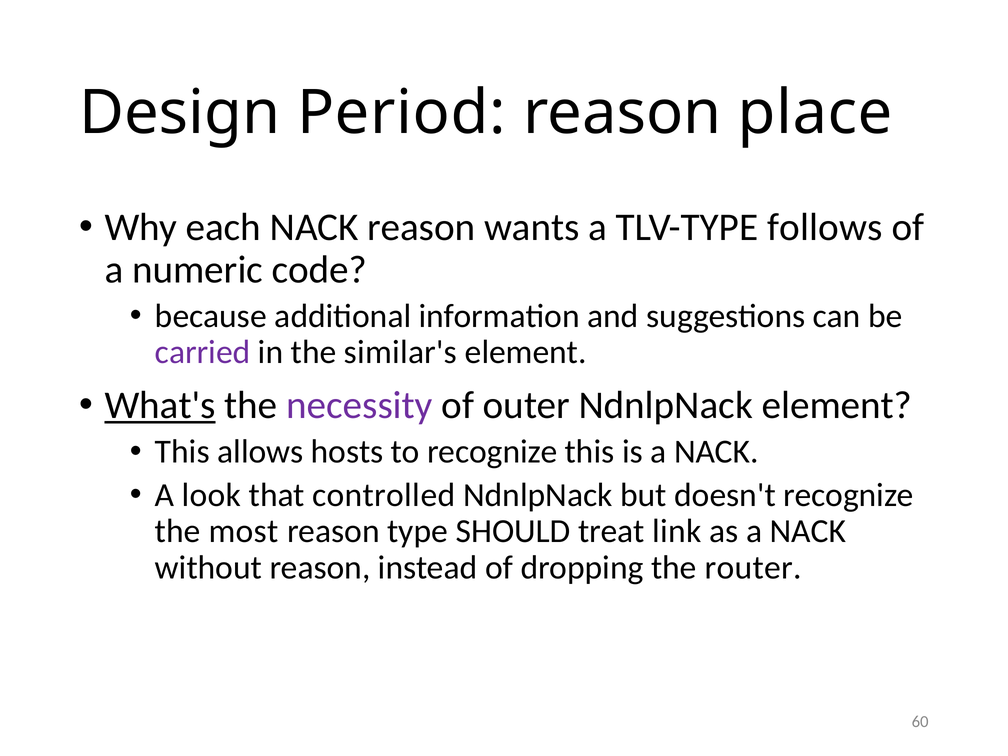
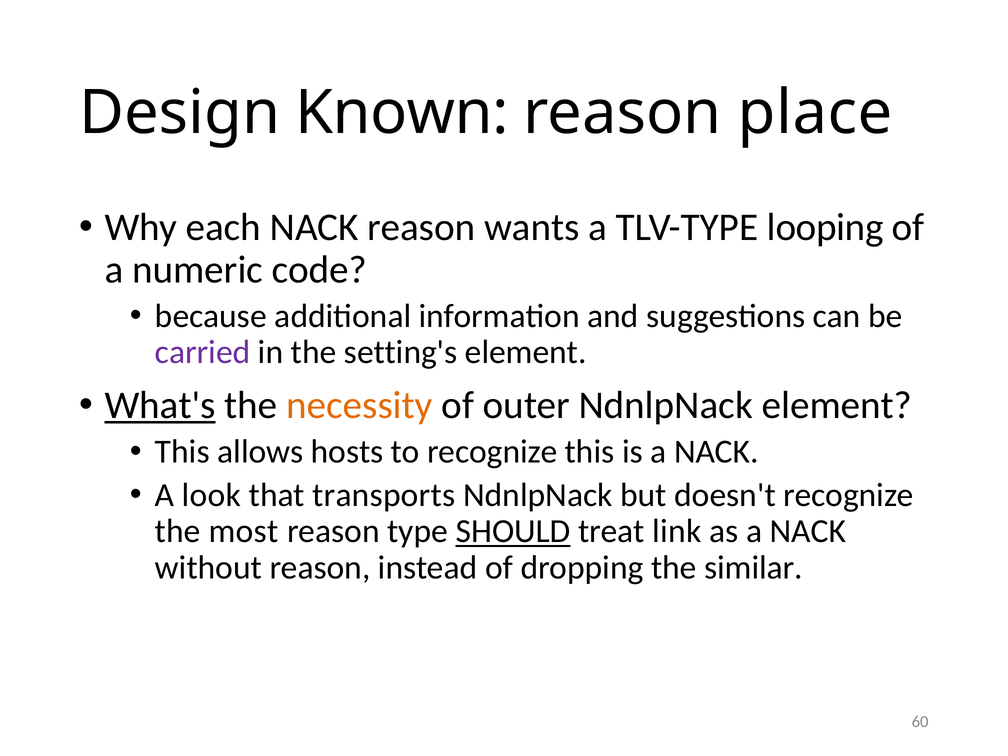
Period: Period -> Known
follows: follows -> looping
similar's: similar's -> setting's
necessity colour: purple -> orange
controlled: controlled -> transports
SHOULD underline: none -> present
router: router -> similar
